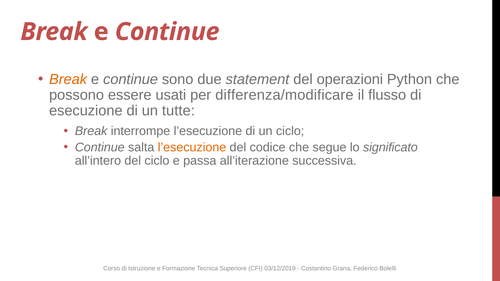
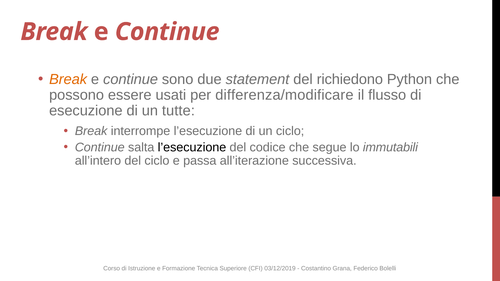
operazioni: operazioni -> richiedono
l’esecuzione at (192, 147) colour: orange -> black
significato: significato -> immutabili
